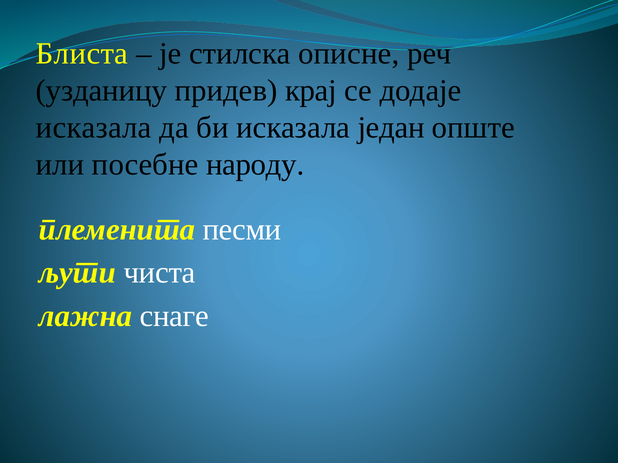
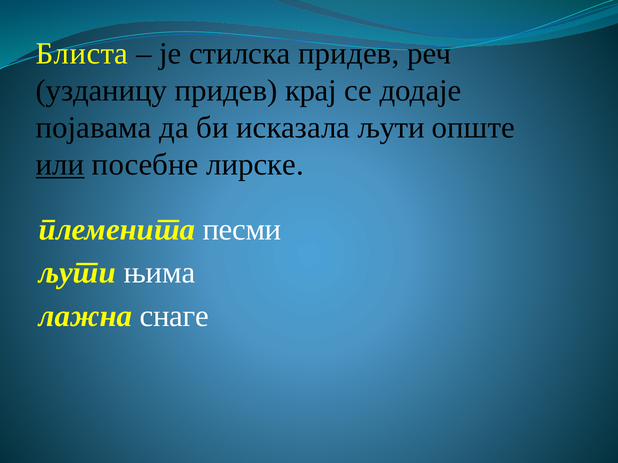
стилска описне: описне -> придев
исказала at (94, 128): исказала -> појавама
исказала један: један -> љути
или underline: none -> present
народу: народу -> лирске
чиста: чиста -> њима
